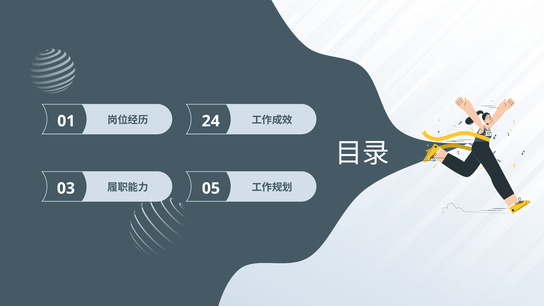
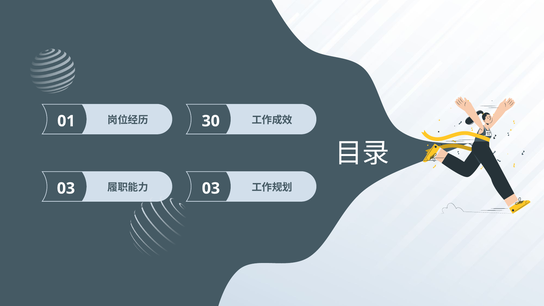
24: 24 -> 30
05 at (211, 188): 05 -> 03
